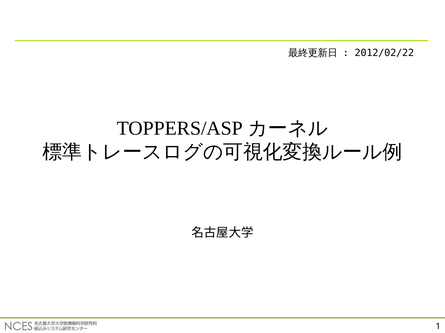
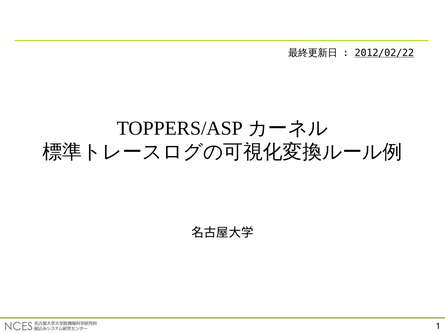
2012/02/22 underline: none -> present
